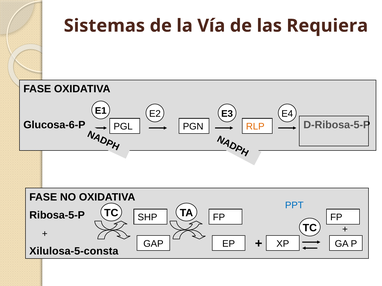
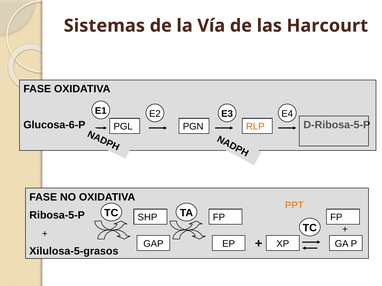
Requiera: Requiera -> Harcourt
PPT colour: blue -> orange
Xilulosa-5-consta: Xilulosa-5-consta -> Xilulosa-5-grasos
